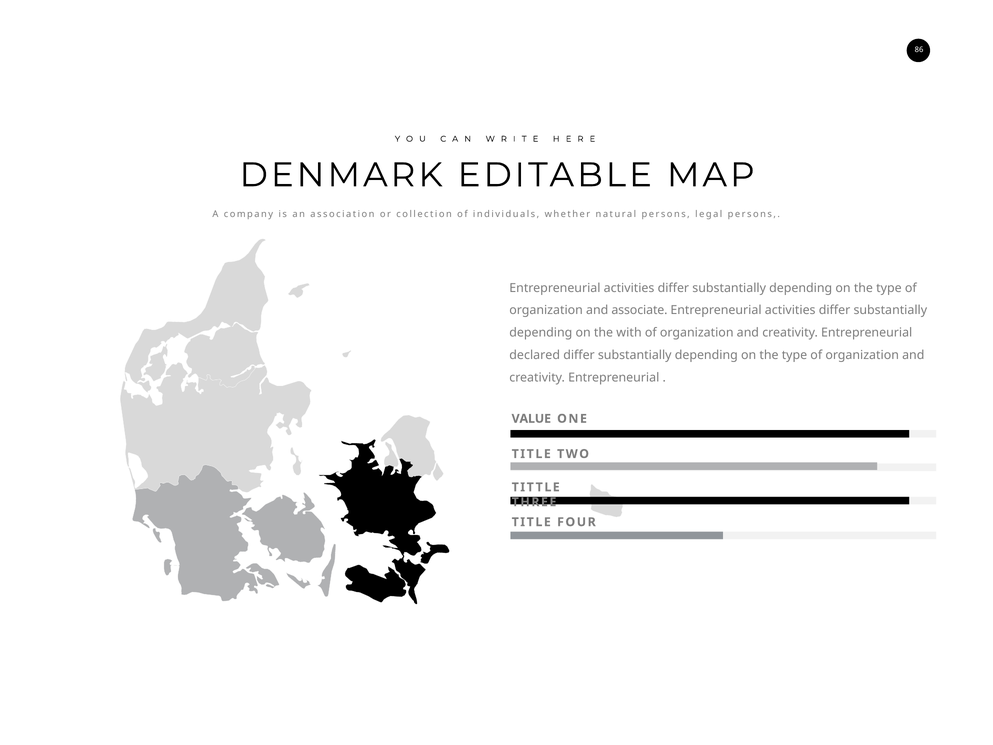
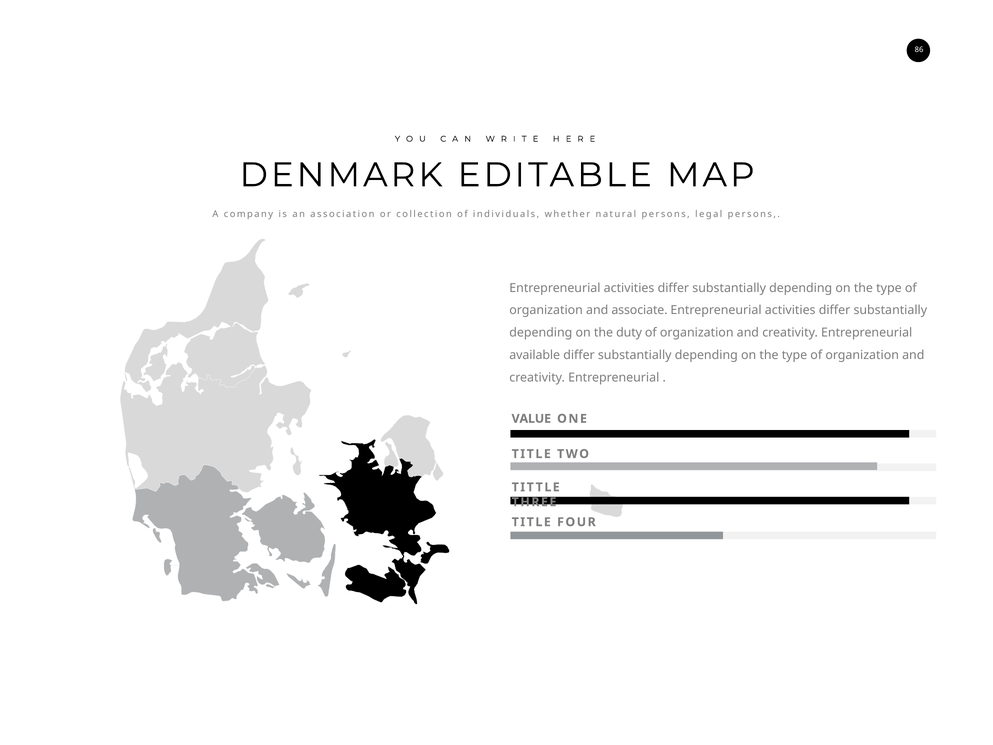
with: with -> duty
declared: declared -> available
